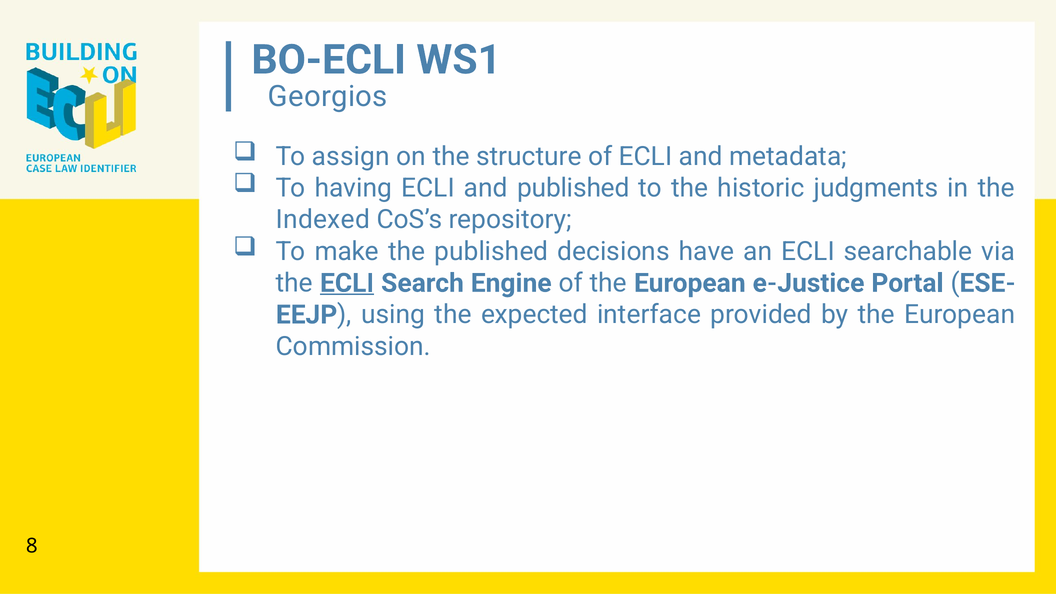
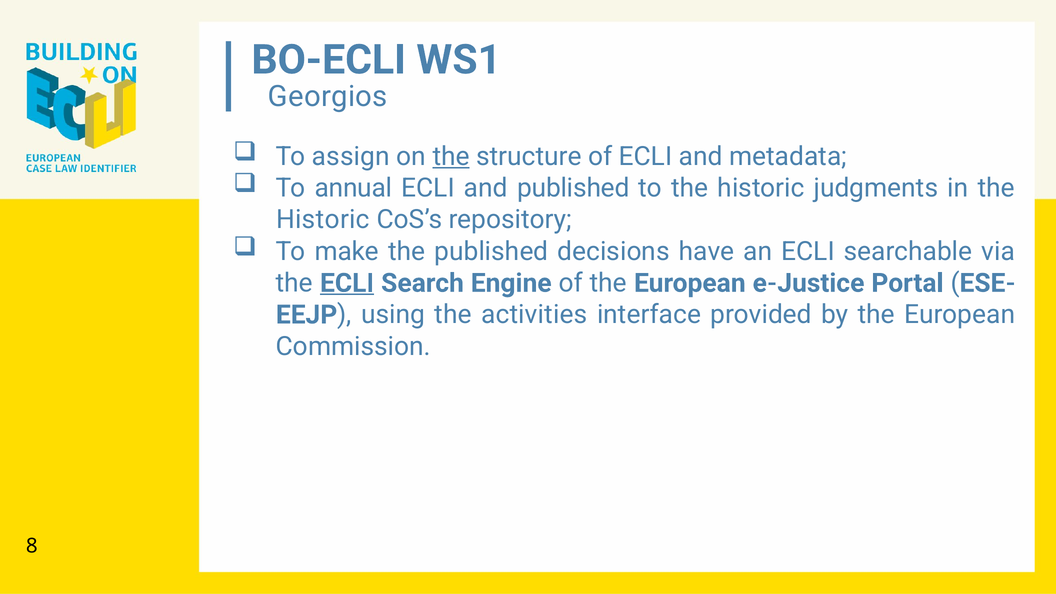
the at (451, 156) underline: none -> present
having: having -> annual
Indexed at (323, 220): Indexed -> Historic
expected: expected -> activities
